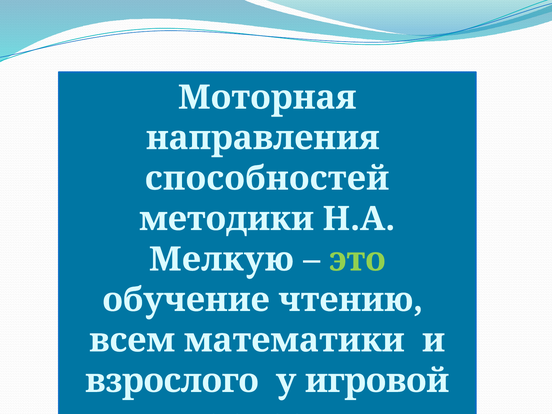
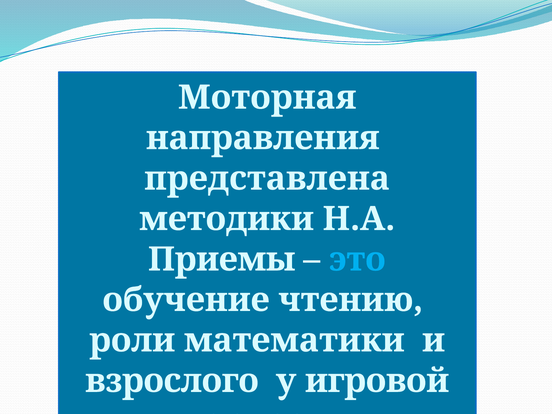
способностей at (267, 178): способностей -> представлена
Мелкую: Мелкую -> Приемы
это colour: light green -> light blue
всем: всем -> роли
